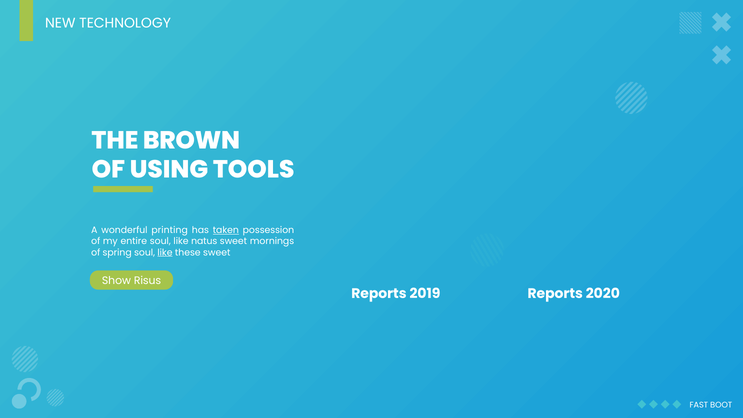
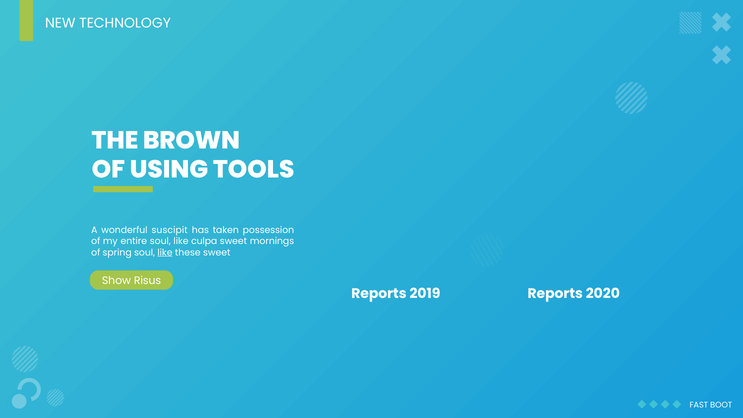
printing: printing -> suscipit
taken underline: present -> none
natus: natus -> culpa
